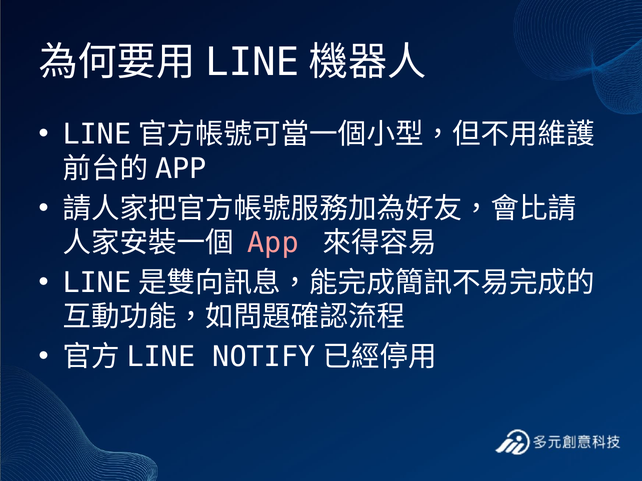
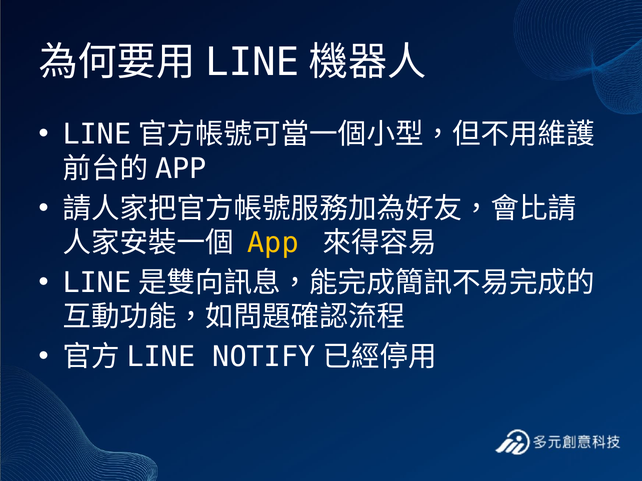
App colour: pink -> yellow
